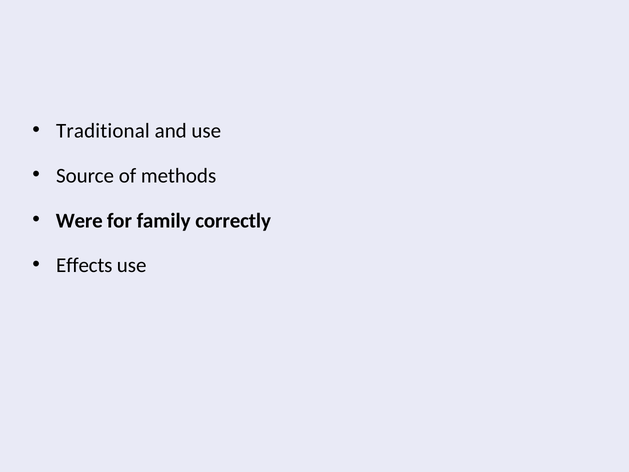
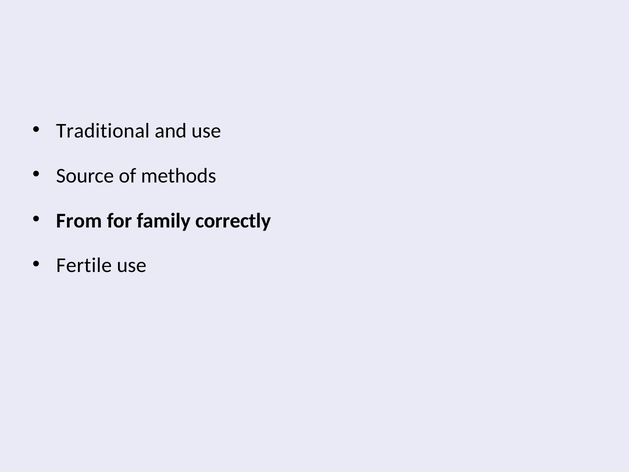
Were: Were -> From
Effects: Effects -> Fertile
